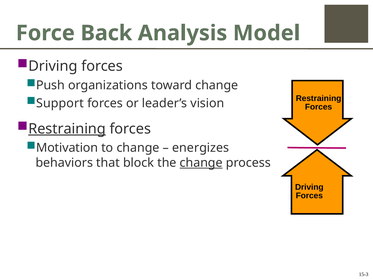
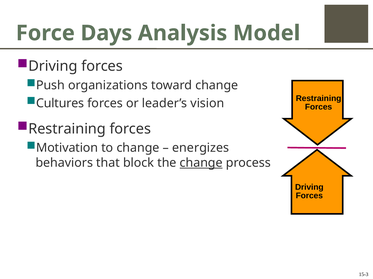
Back: Back -> Days
Support: Support -> Cultures
Restraining at (67, 129) underline: present -> none
